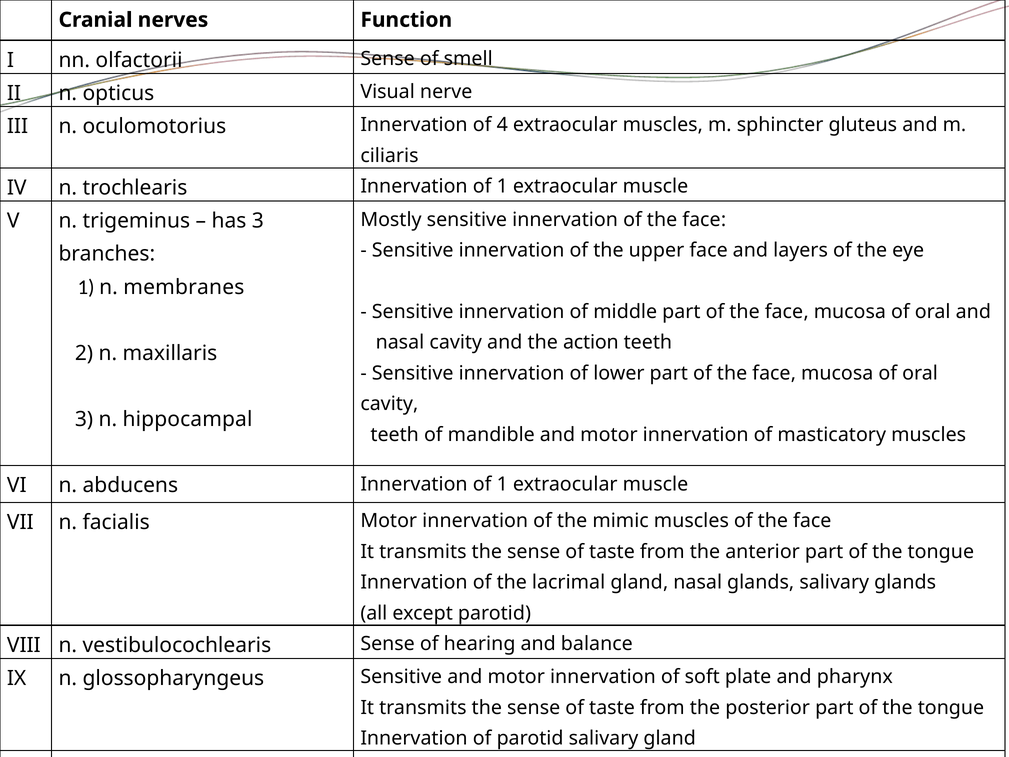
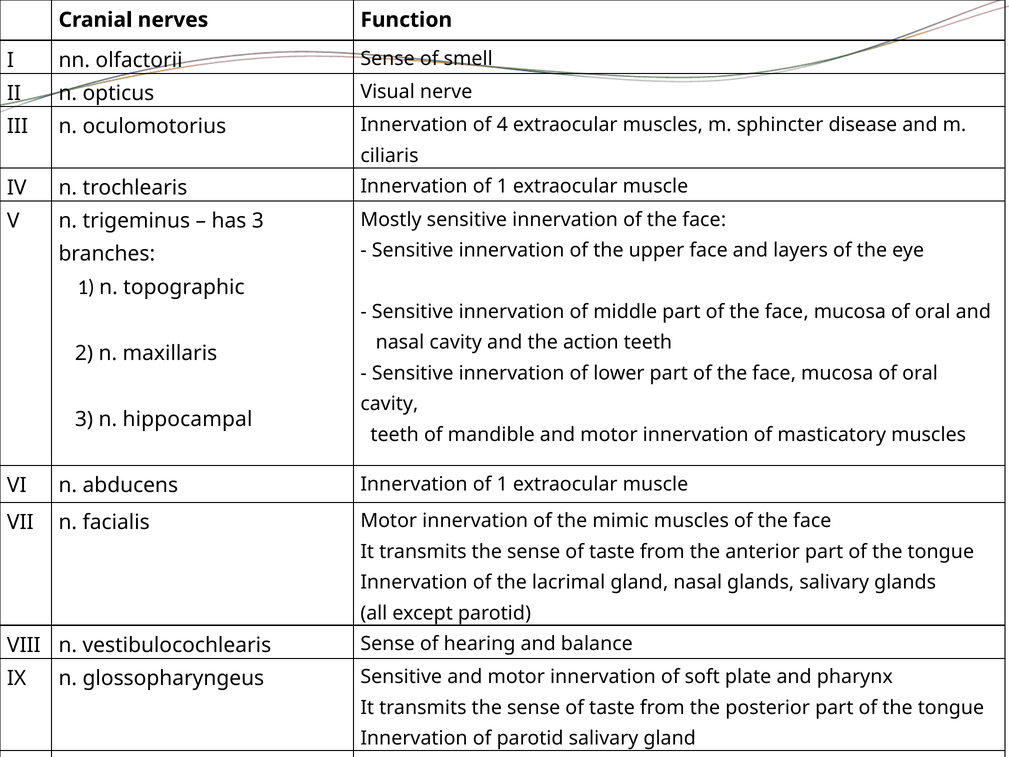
gluteus: gluteus -> disease
membranes: membranes -> topographic
